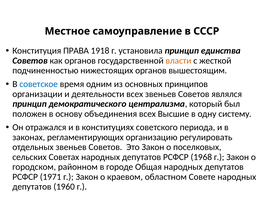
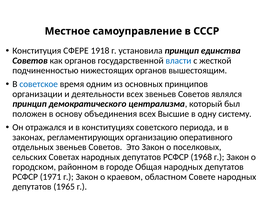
ПРАВА: ПРАВА -> СФЕРЕ
власти colour: orange -> blue
регулировать: регулировать -> оперативного
1960: 1960 -> 1965
